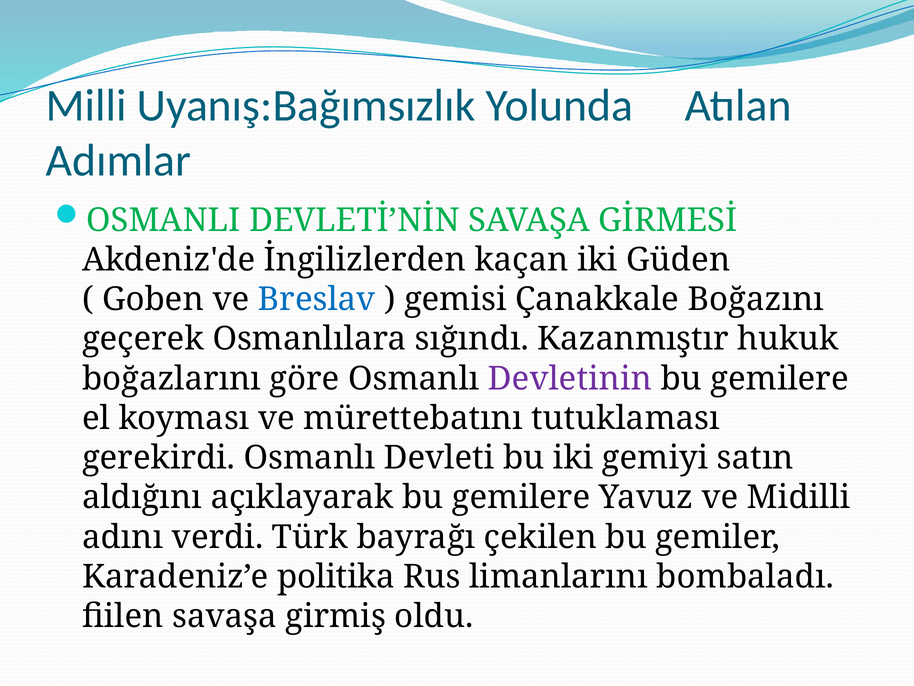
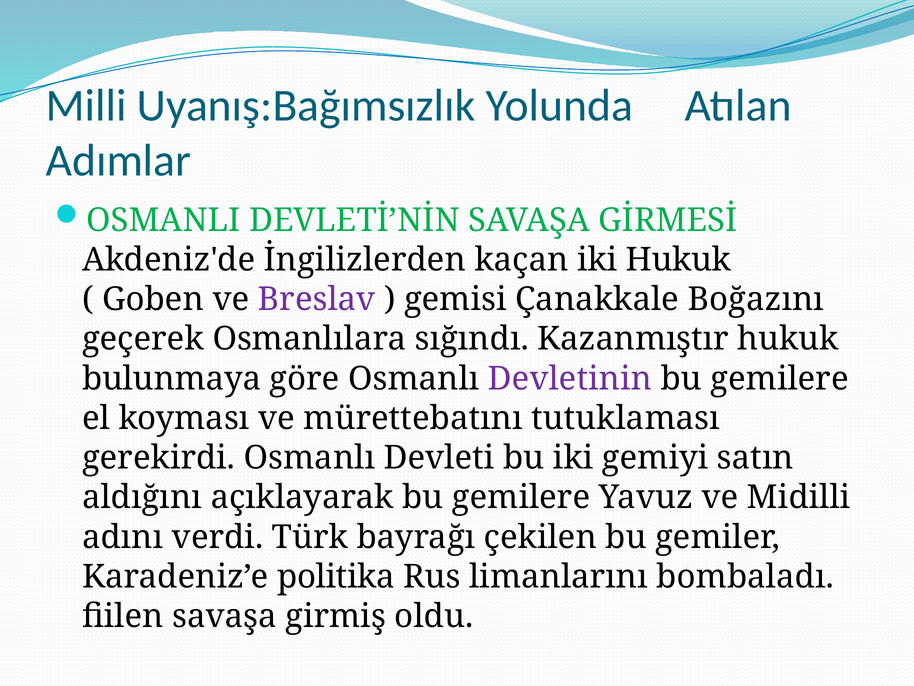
iki Güden: Güden -> Hukuk
Breslav colour: blue -> purple
boğazlarını: boğazlarını -> bulunmaya
